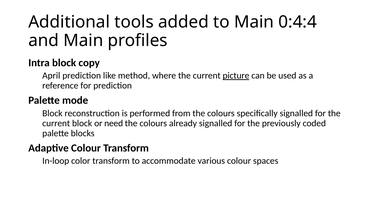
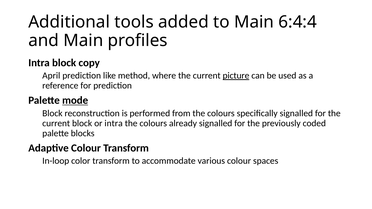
0:4:4: 0:4:4 -> 6:4:4
mode underline: none -> present
or need: need -> intra
